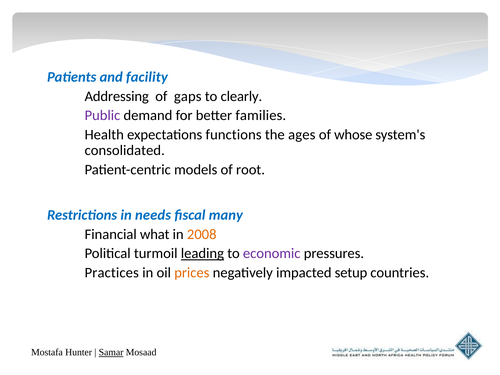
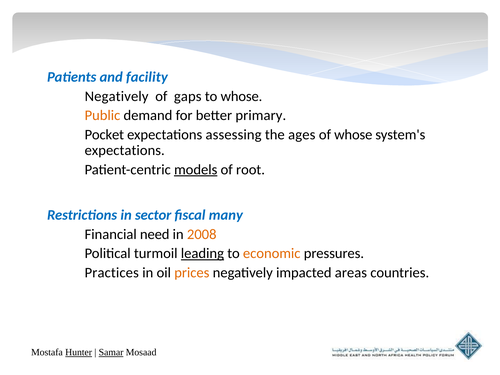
Addressing at (117, 96): Addressing -> Negatively
to clearly: clearly -> whose
Public colour: purple -> orange
families: families -> primary
Health: Health -> Pocket
functions: functions -> assessing
consolidated at (125, 150): consolidated -> expectations
models underline: none -> present
needs: needs -> sector
what: what -> need
economic colour: purple -> orange
setup: setup -> areas
Hunter underline: none -> present
